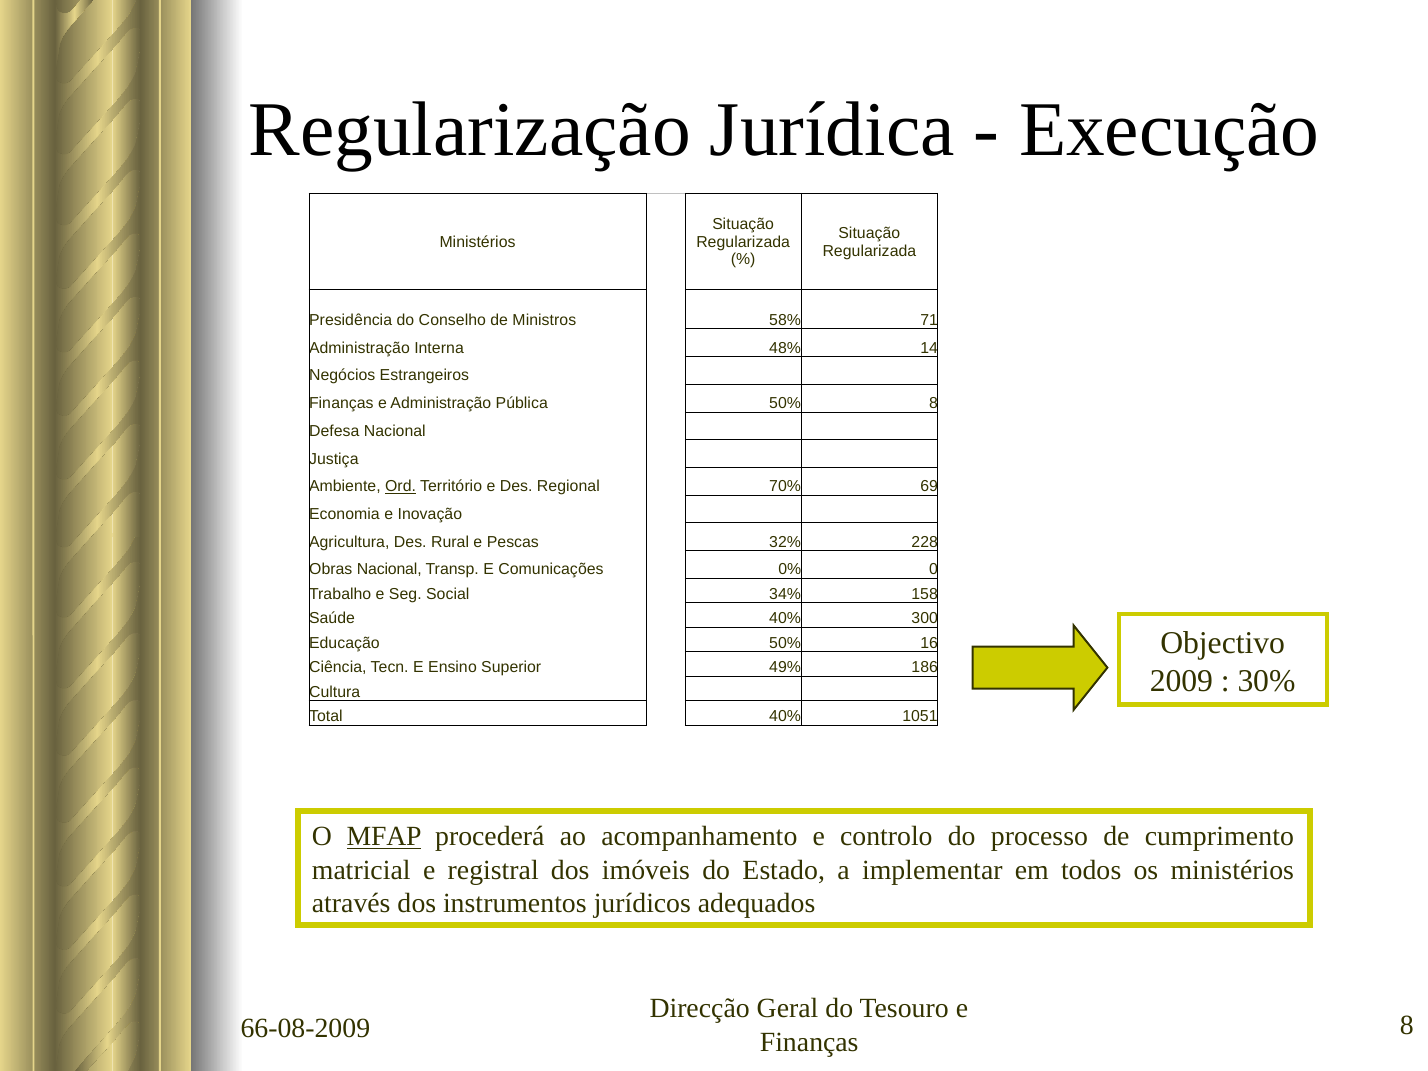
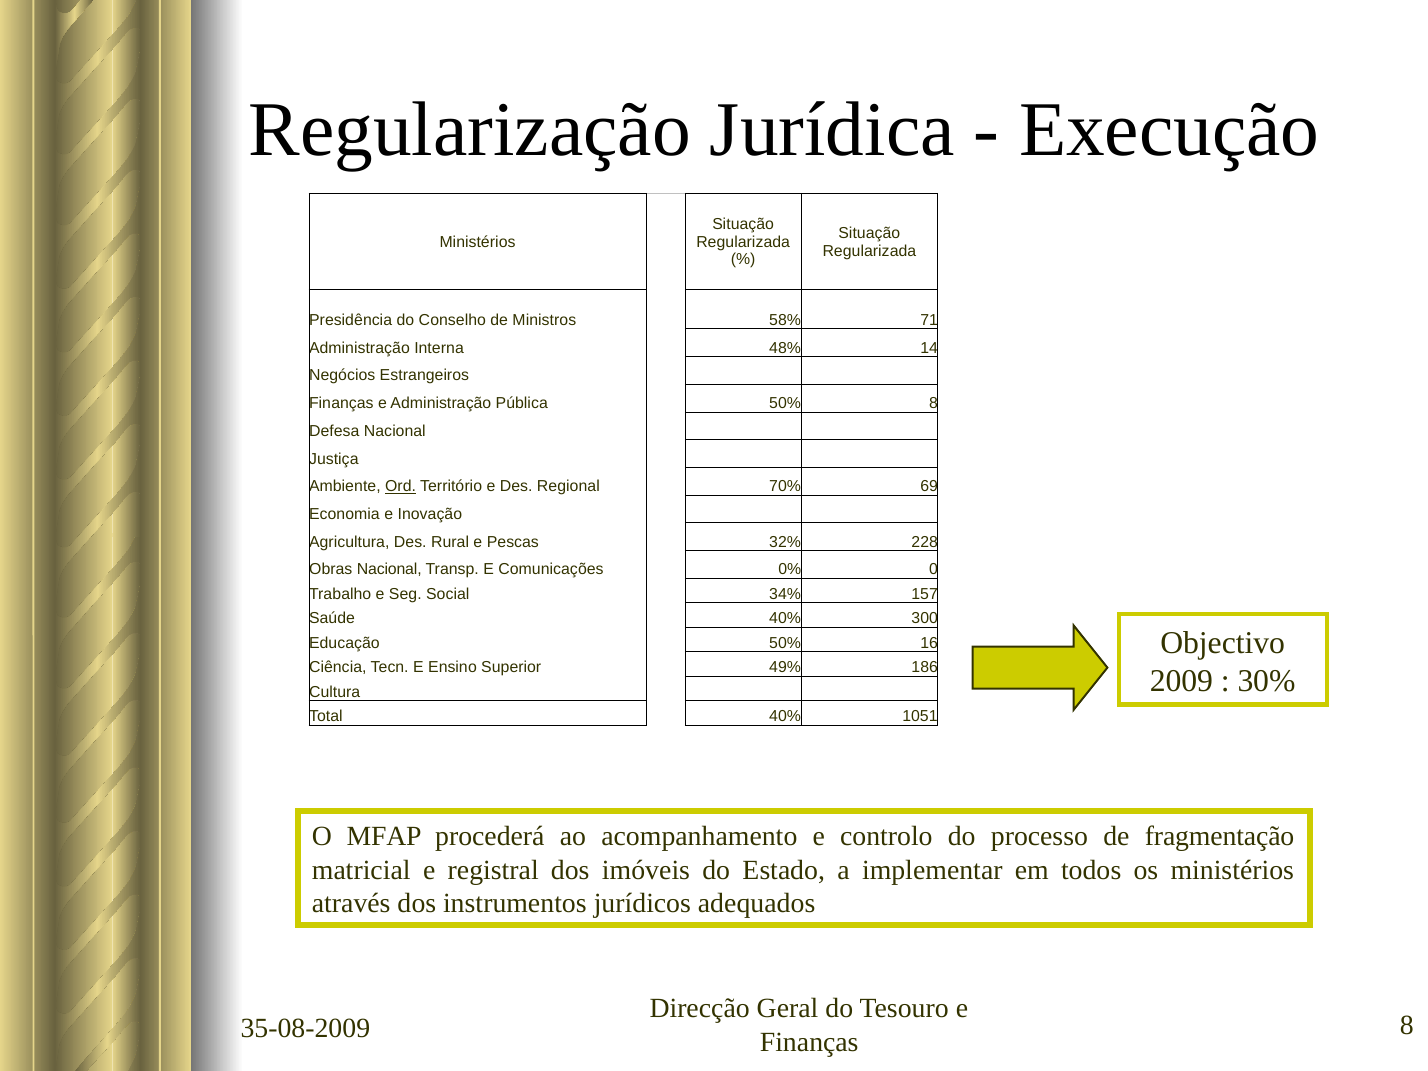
158: 158 -> 157
MFAP underline: present -> none
cumprimento: cumprimento -> fragmentação
66-08-2009: 66-08-2009 -> 35-08-2009
